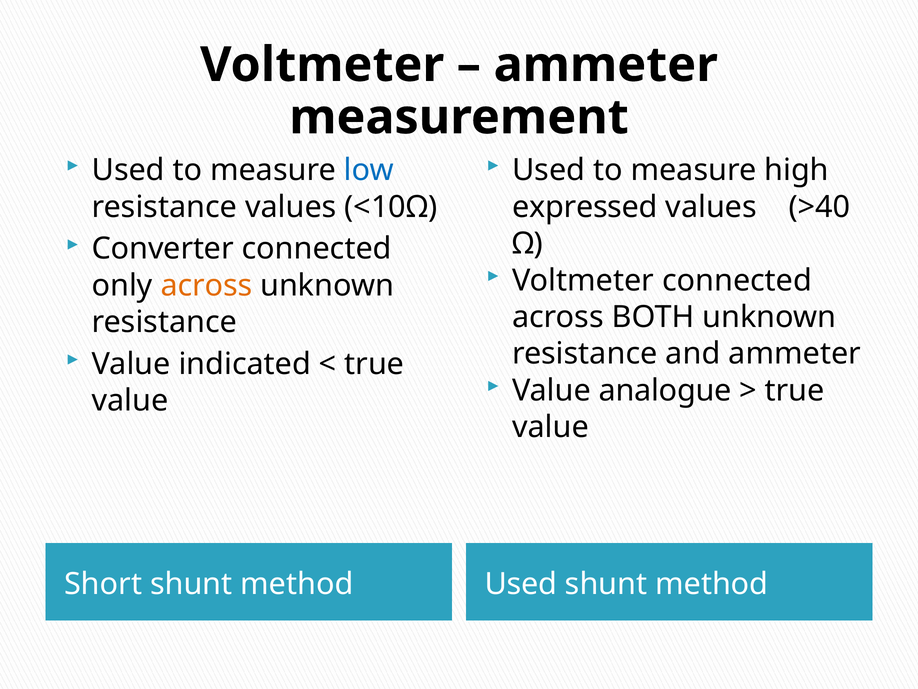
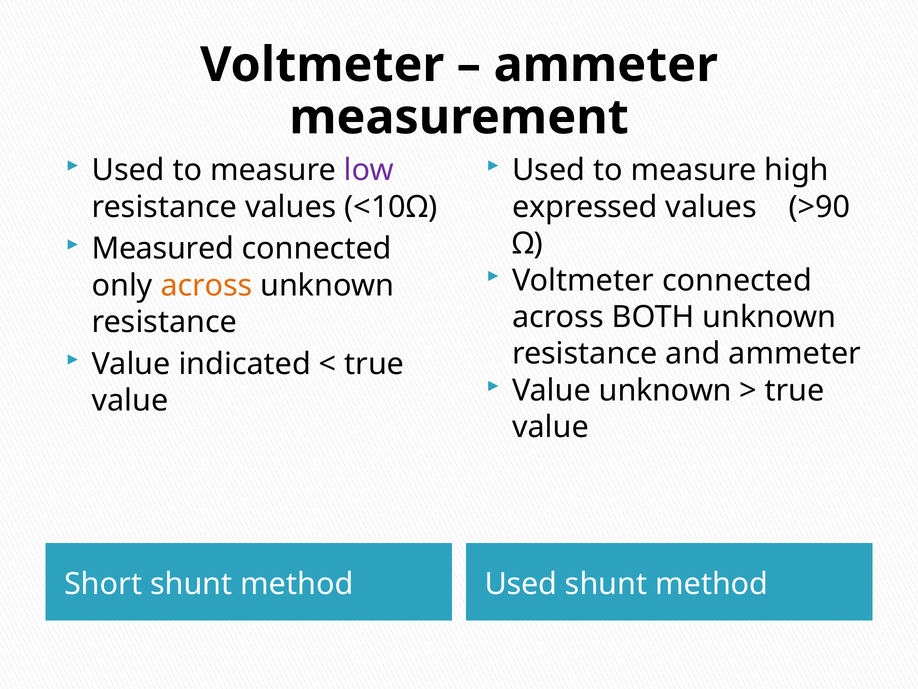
low colour: blue -> purple
>40: >40 -> >90
Converter: Converter -> Measured
Value analogue: analogue -> unknown
